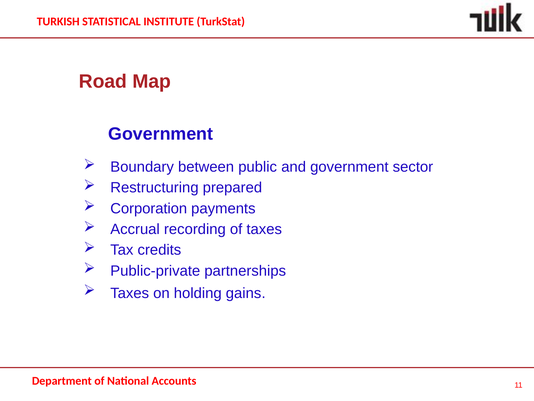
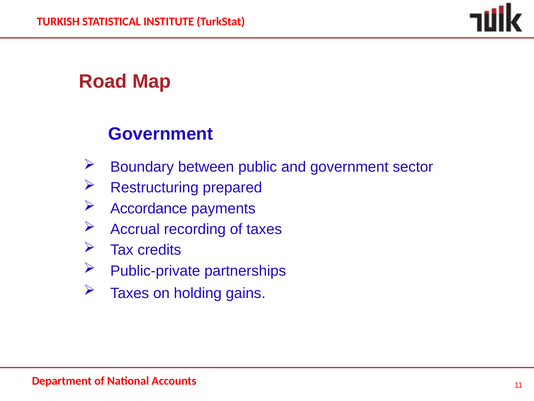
Corporation: Corporation -> Accordance
